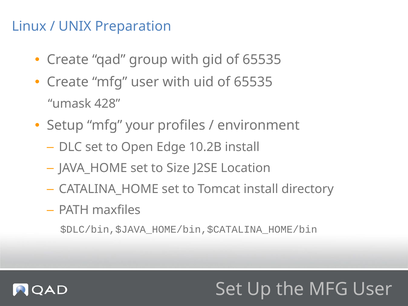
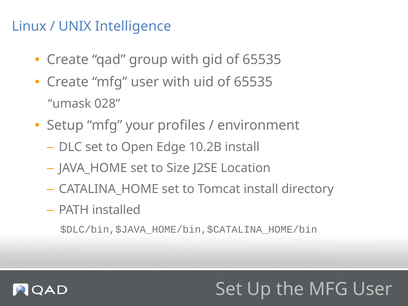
Preparation: Preparation -> Intelligence
428: 428 -> 028
maxfiles: maxfiles -> installed
